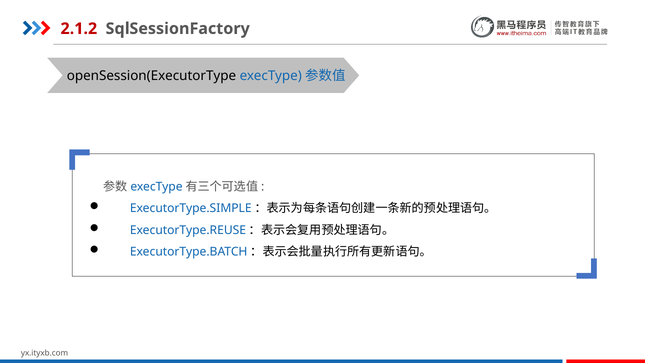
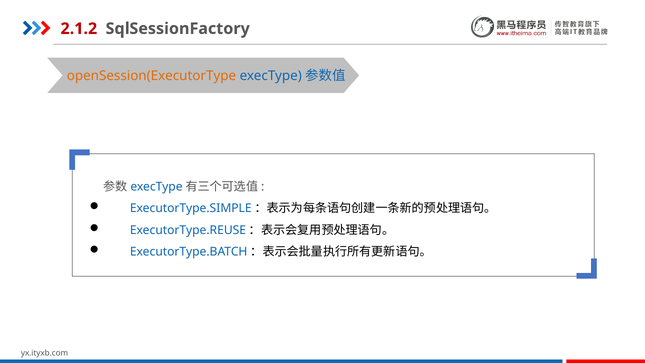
openSession(ExecutorType colour: black -> orange
